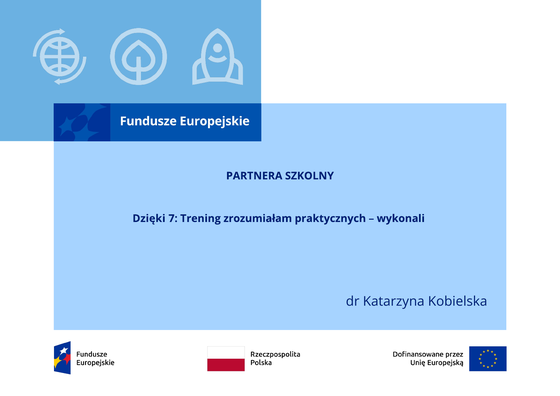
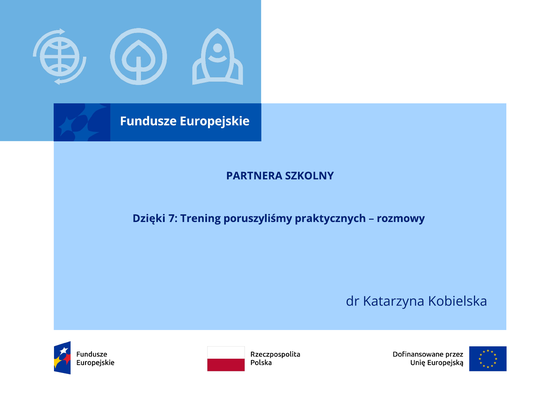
zrozumiałam: zrozumiałam -> poruszyliśmy
wykonali: wykonali -> rozmowy
